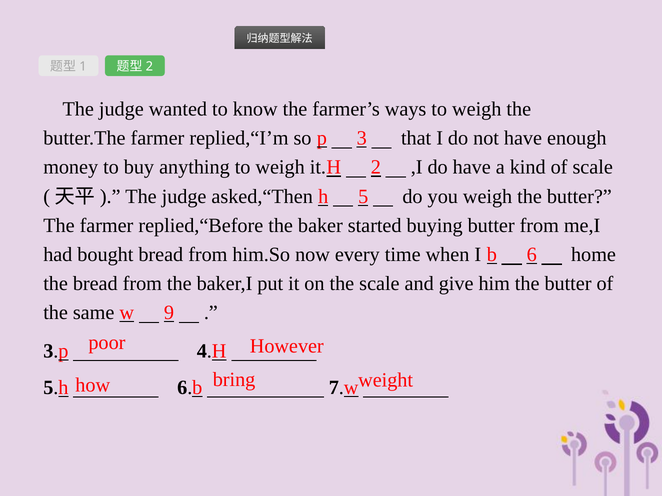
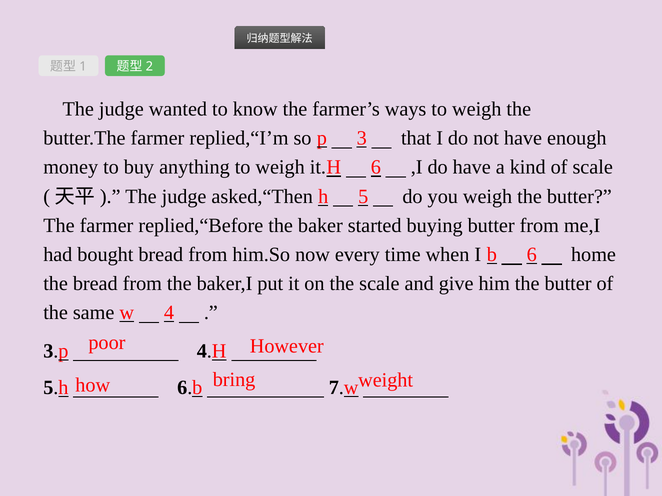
it.H 2: 2 -> 6
9: 9 -> 4
